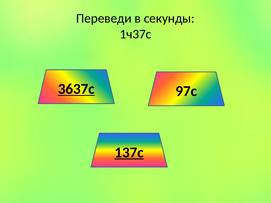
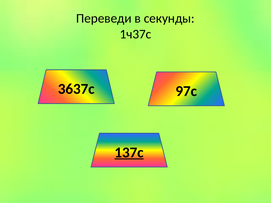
3637с underline: present -> none
